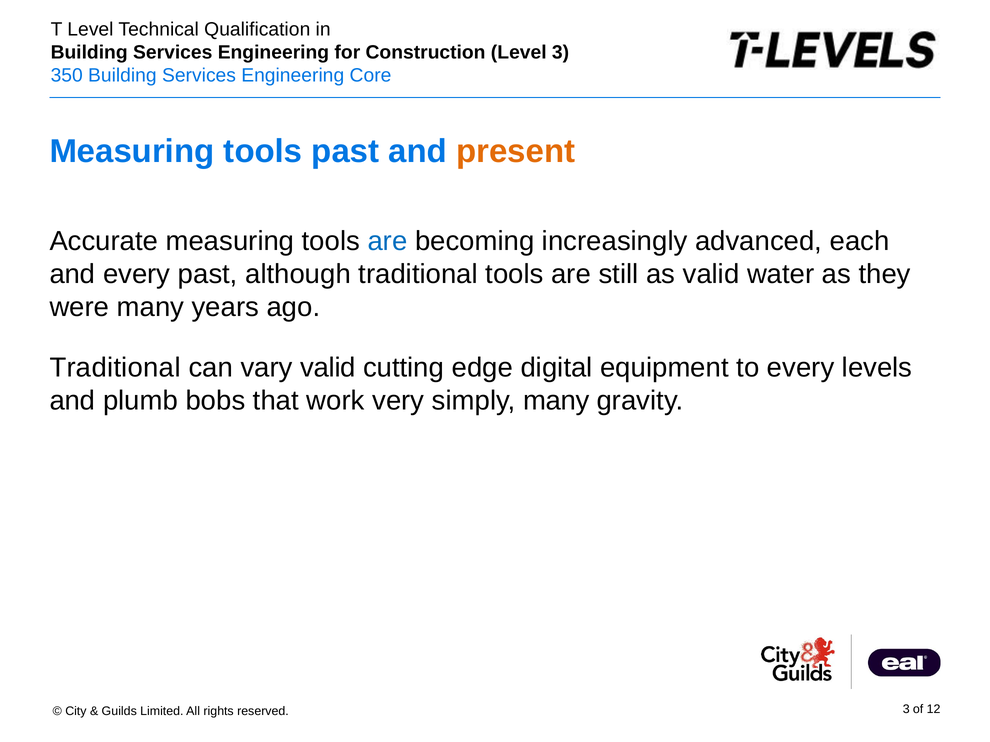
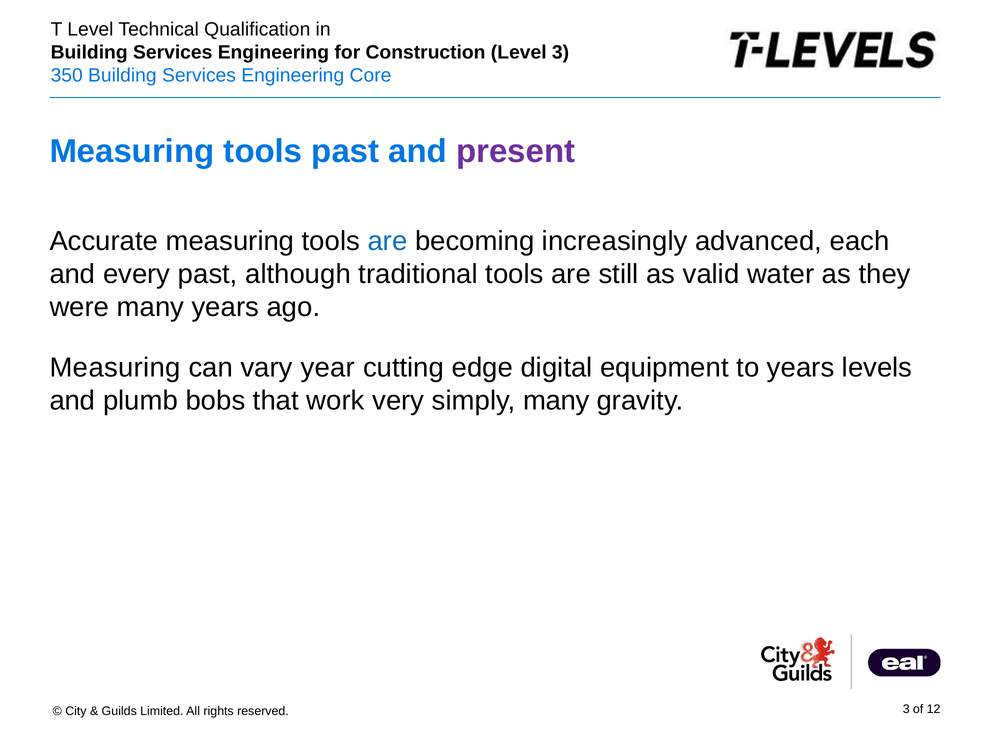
present colour: orange -> purple
Traditional at (115, 368): Traditional -> Measuring
vary valid: valid -> year
to every: every -> years
